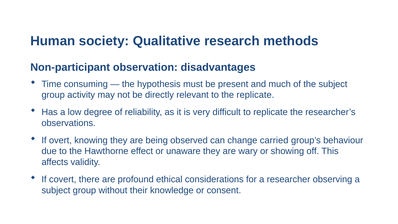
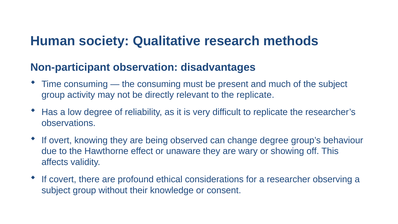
the hypothesis: hypothesis -> consuming
change carried: carried -> degree
